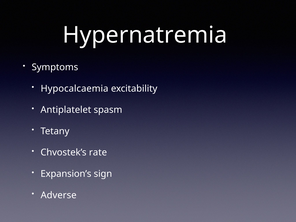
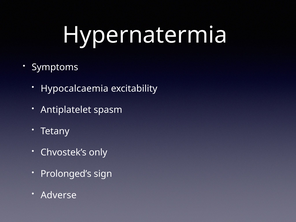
Hypernatremia: Hypernatremia -> Hypernatermia
rate: rate -> only
Expansion’s: Expansion’s -> Prolonged’s
